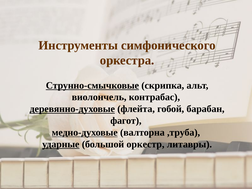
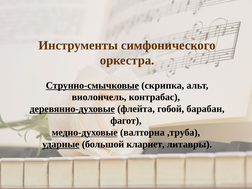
оркестр: оркестр -> кларнет
